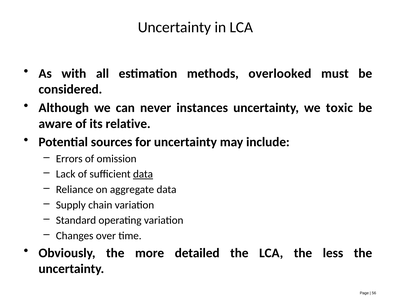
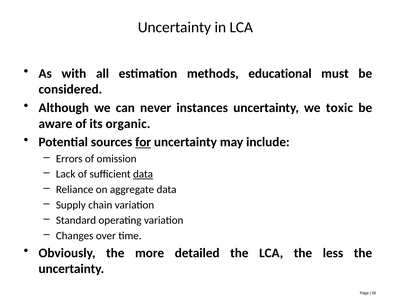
overlooked: overlooked -> educational
relative: relative -> organic
for underline: none -> present
